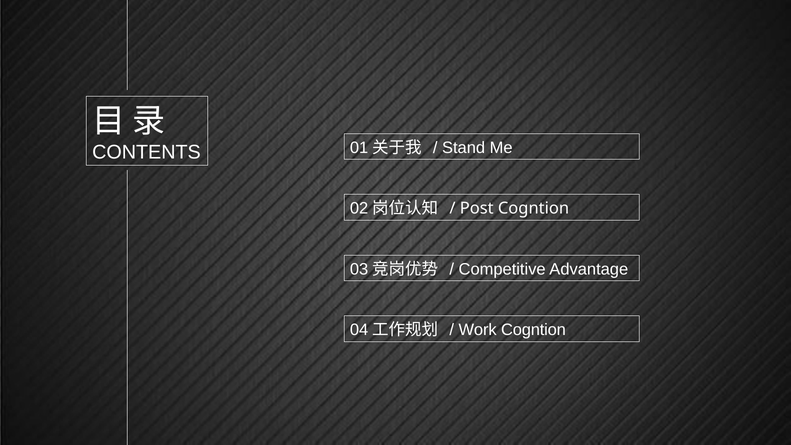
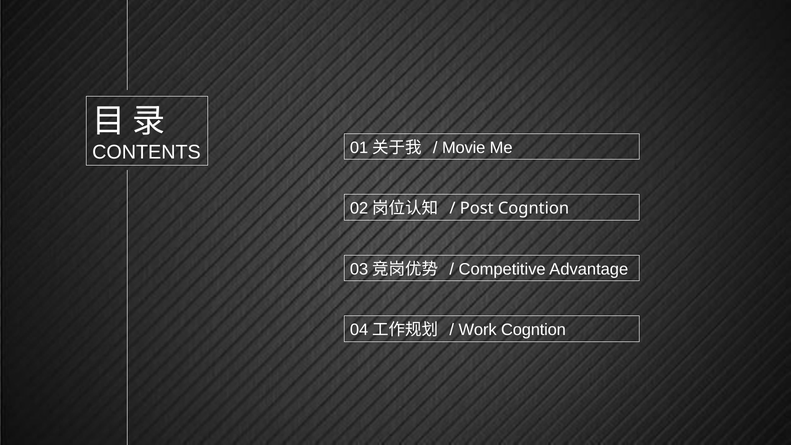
Stand: Stand -> Movie
